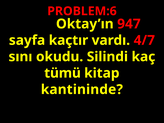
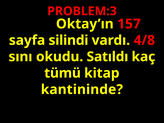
PROBLEM:6: PROBLEM:6 -> PROBLEM:3
947: 947 -> 157
kaçtır: kaçtır -> silindi
4/7: 4/7 -> 4/8
Silindi: Silindi -> Satıldı
